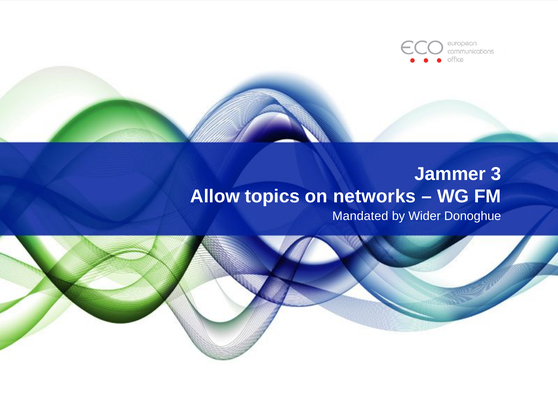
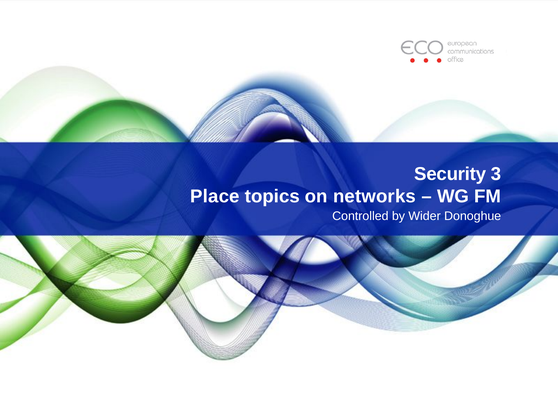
Jammer: Jammer -> Security
Allow: Allow -> Place
Mandated: Mandated -> Controlled
